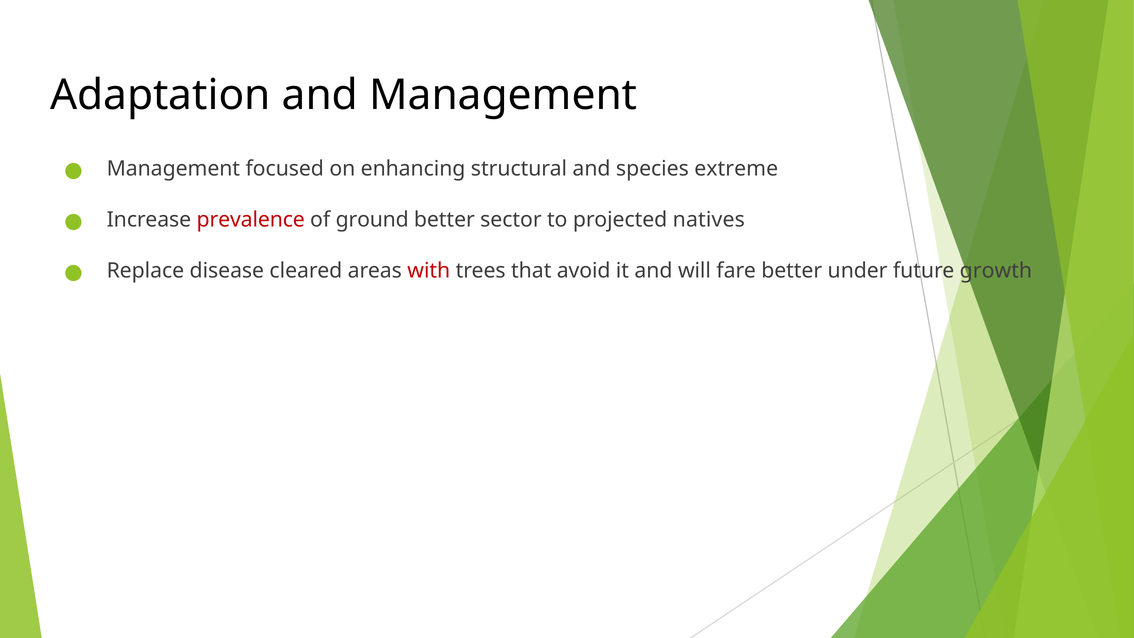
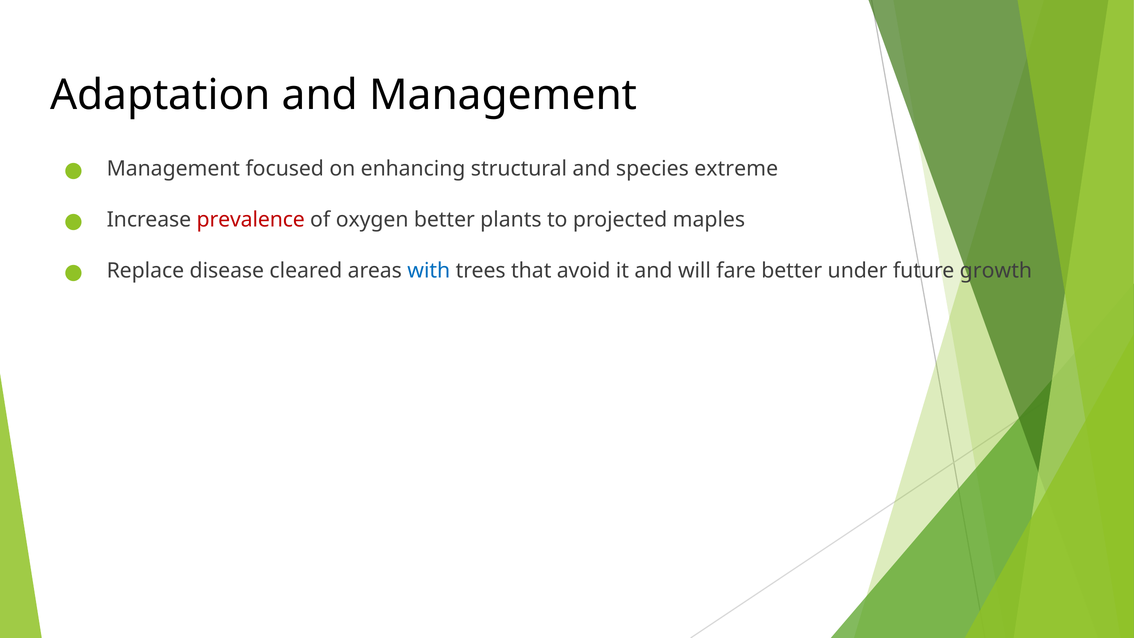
ground: ground -> oxygen
sector: sector -> plants
natives: natives -> maples
with colour: red -> blue
